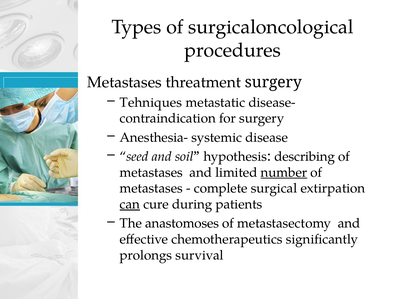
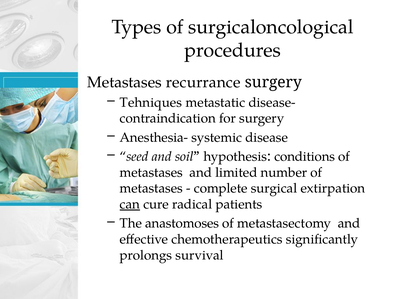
threatment: threatment -> recurrance
describing: describing -> conditions
number underline: present -> none
during: during -> radical
